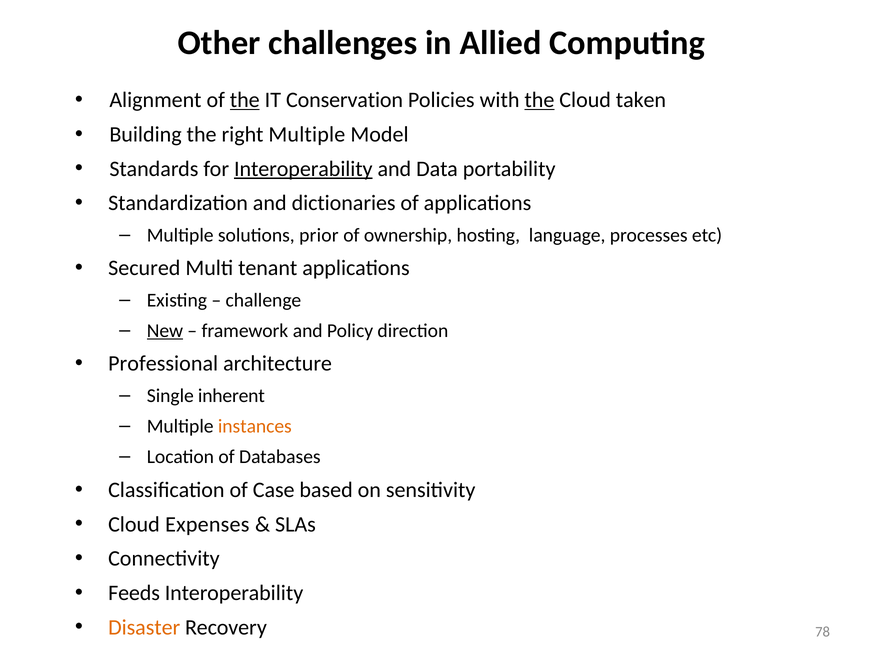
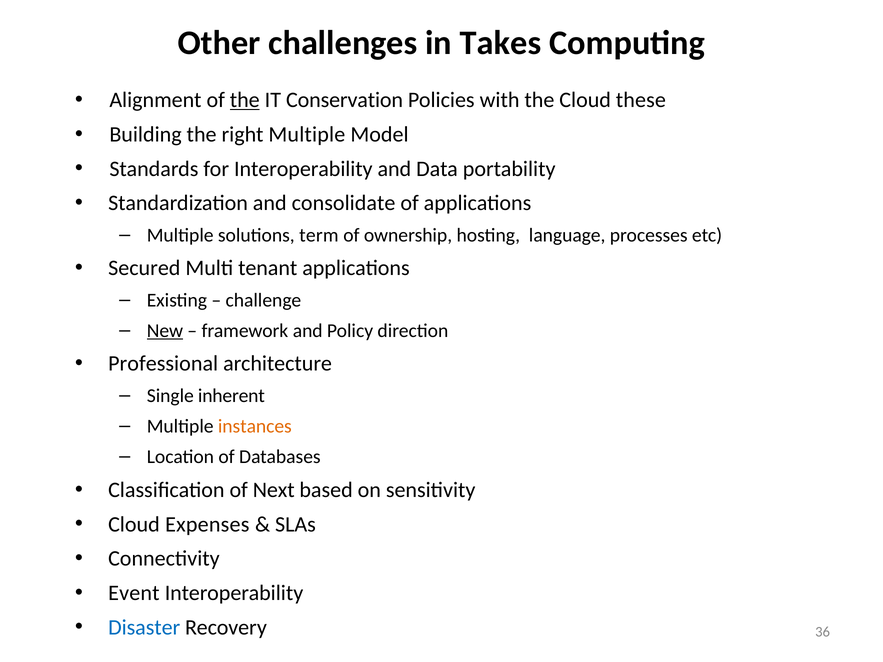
Allied: Allied -> Takes
the at (539, 100) underline: present -> none
taken: taken -> these
Interoperability at (303, 169) underline: present -> none
dictionaries: dictionaries -> consolidate
prior: prior -> term
Case: Case -> Next
Feeds: Feeds -> Event
Disaster colour: orange -> blue
78: 78 -> 36
